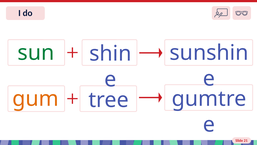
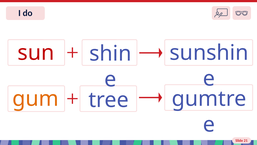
sun colour: green -> red
